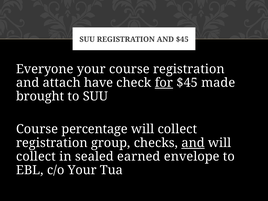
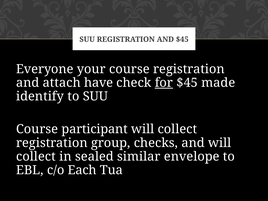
brought: brought -> identify
percentage: percentage -> participant
and at (193, 143) underline: present -> none
earned: earned -> similar
c/o Your: Your -> Each
